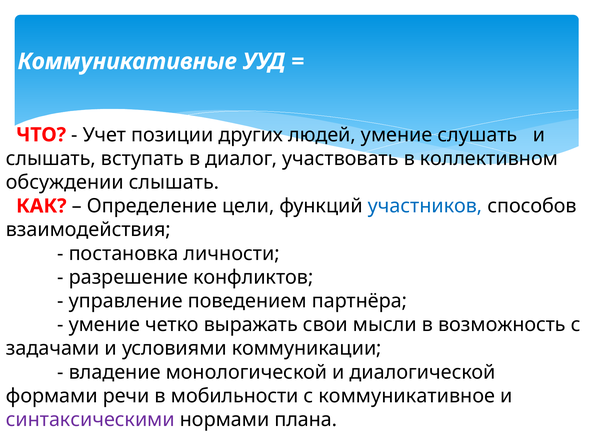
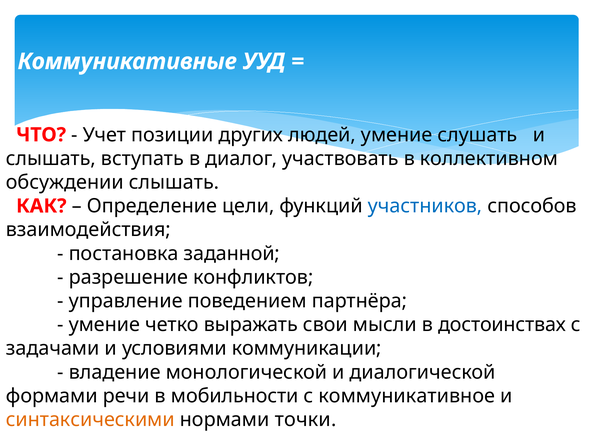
личности: личности -> заданной
возможность: возможность -> достоинствах
синтаксическими colour: purple -> orange
плана: плана -> точки
